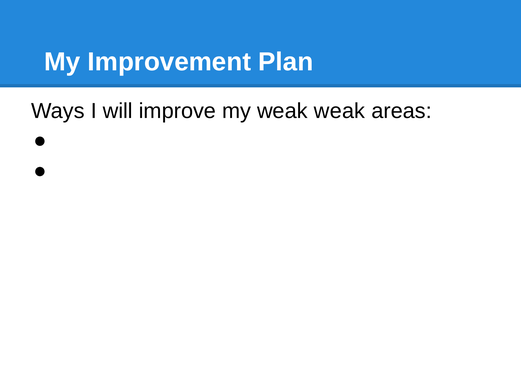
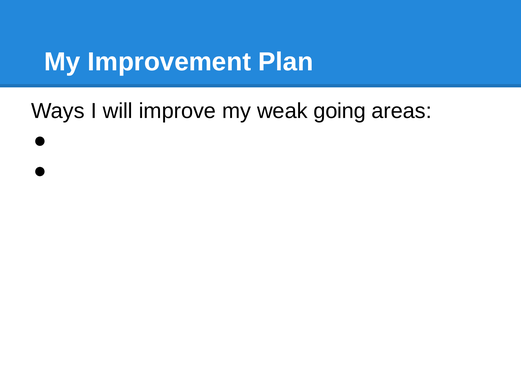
weak weak: weak -> going
